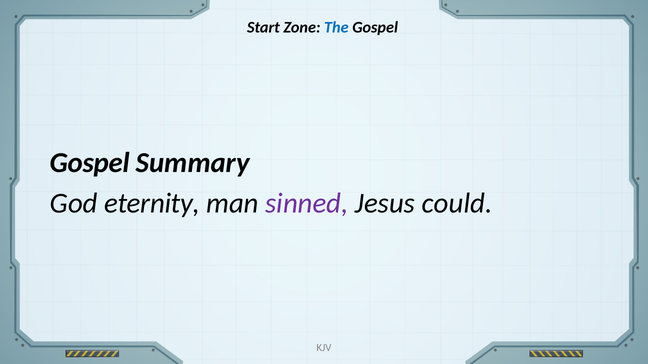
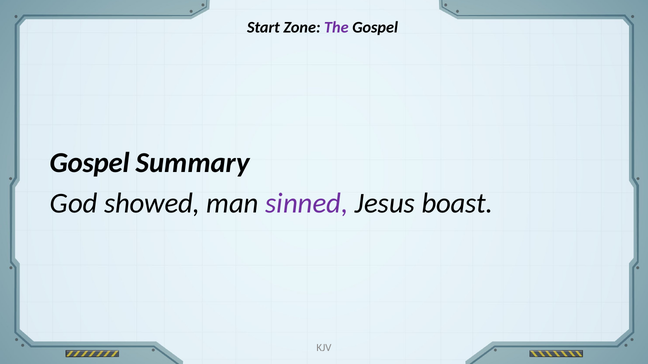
The colour: blue -> purple
eternity: eternity -> showed
could: could -> boast
